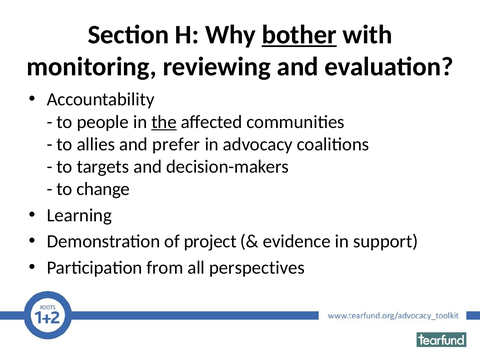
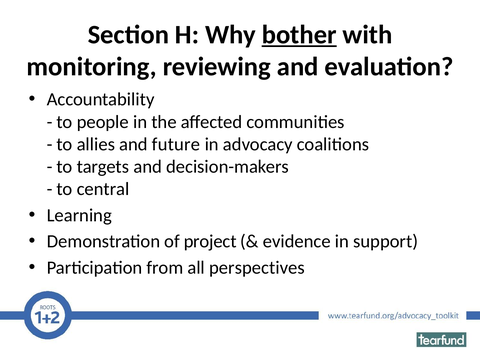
the underline: present -> none
prefer: prefer -> future
change: change -> central
